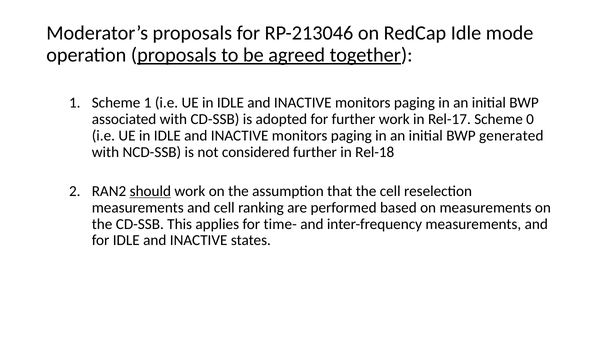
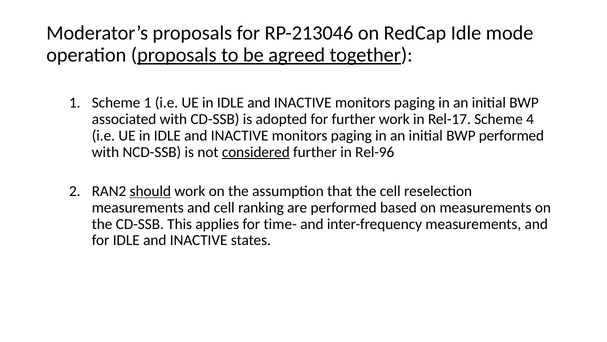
0: 0 -> 4
BWP generated: generated -> performed
considered underline: none -> present
Rel-18: Rel-18 -> Rel-96
